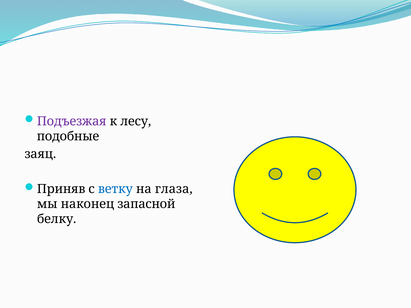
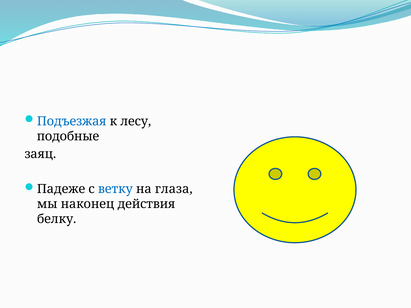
Подъезжая colour: purple -> blue
Приняв: Приняв -> Падеже
запасной: запасной -> действия
